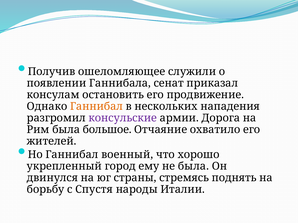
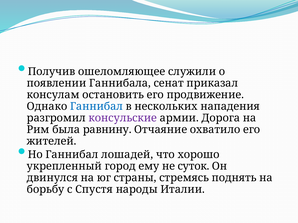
Ганнибал at (97, 107) colour: orange -> blue
большое: большое -> равнину
военный: военный -> лошадей
не была: была -> суток
